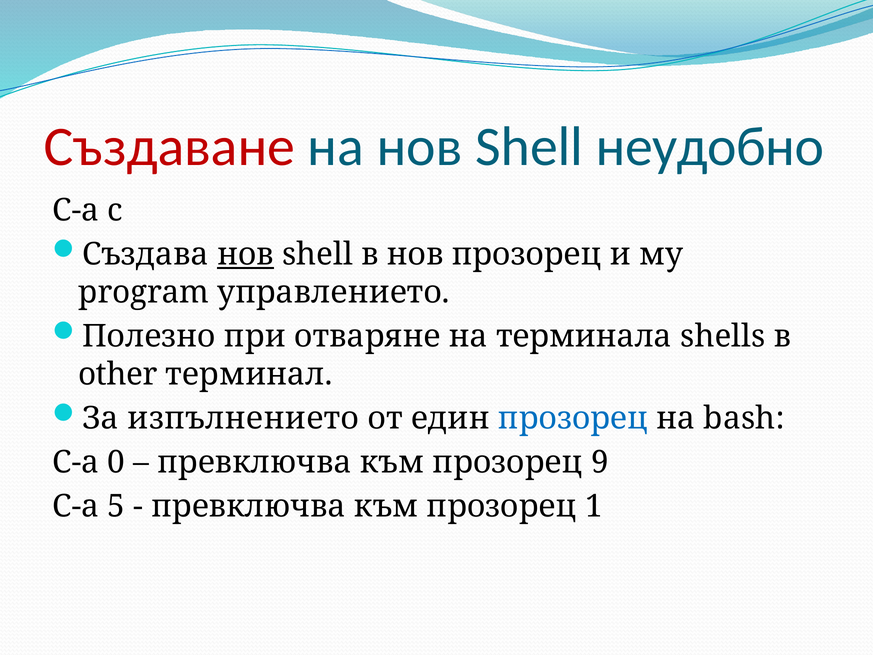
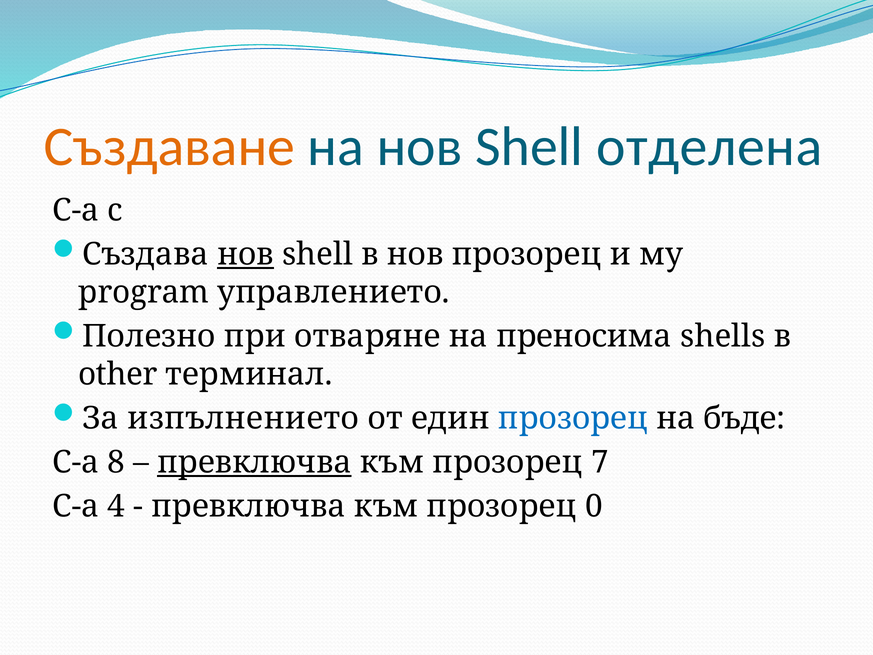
Създаване colour: red -> orange
неудобно: неудобно -> отделена
терминала: терминала -> преносима
bash: bash -> бъде
0: 0 -> 8
превключва at (254, 462) underline: none -> present
9: 9 -> 7
5: 5 -> 4
1: 1 -> 0
